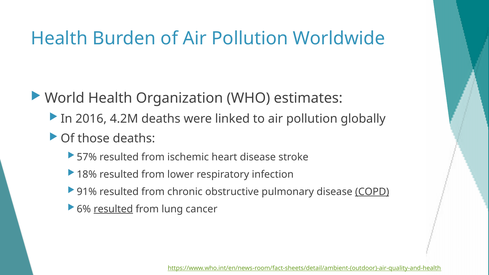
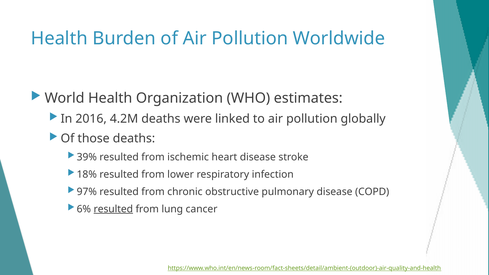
57%: 57% -> 39%
91%: 91% -> 97%
COPD underline: present -> none
